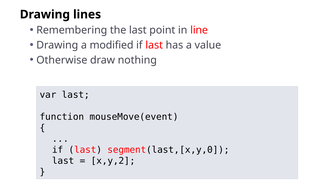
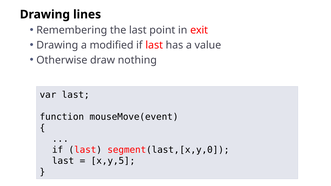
line: line -> exit
x,y,2: x,y,2 -> x,y,5
